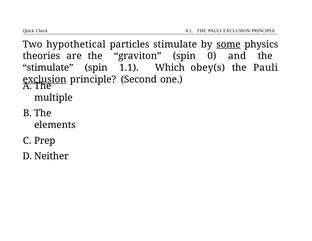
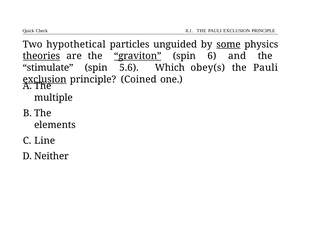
particles stimulate: stimulate -> unguided
theories underline: none -> present
graviton underline: none -> present
0: 0 -> 6
1.1: 1.1 -> 5.6
Second: Second -> Coined
Prep: Prep -> Line
